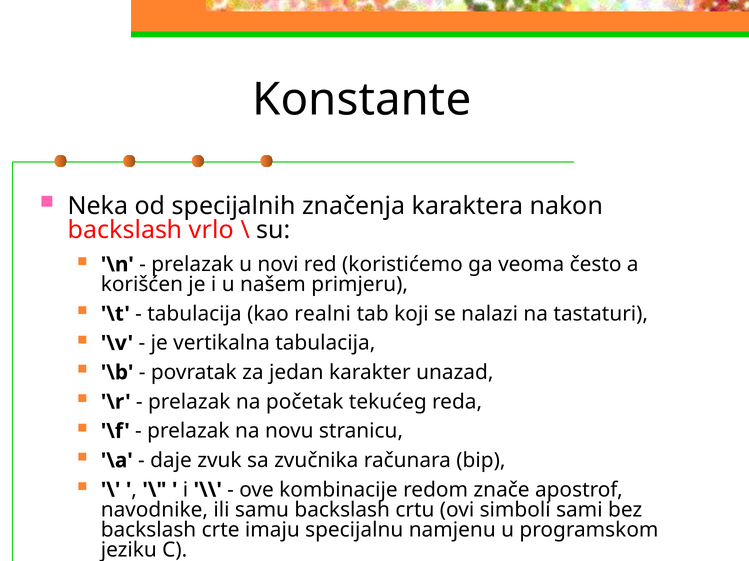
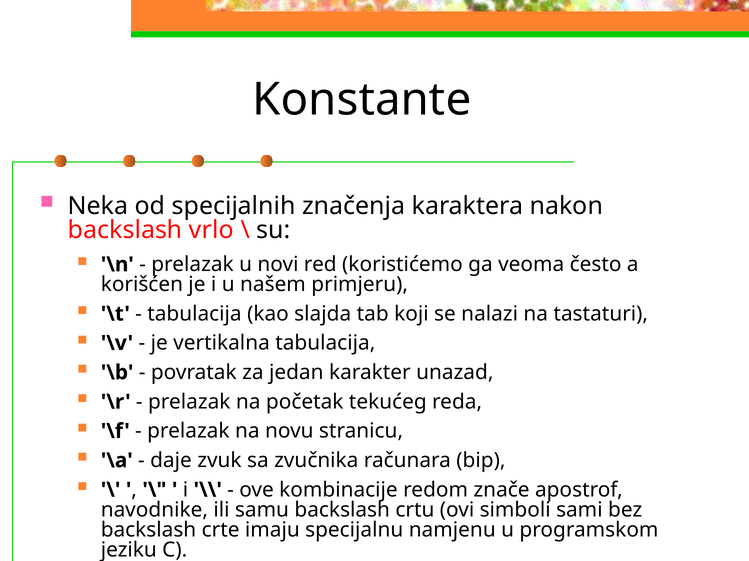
realni: realni -> slajda
